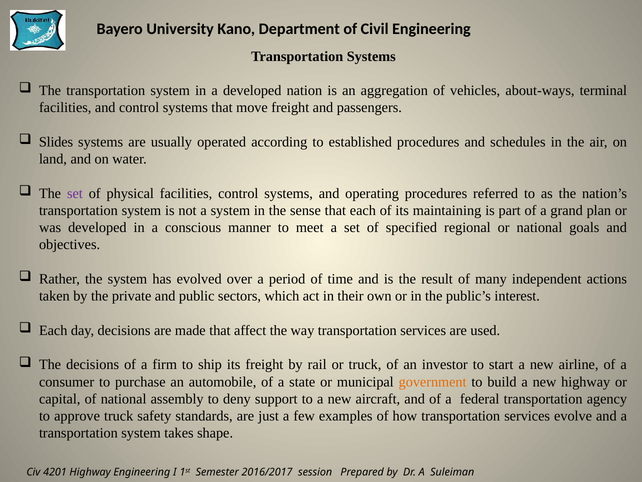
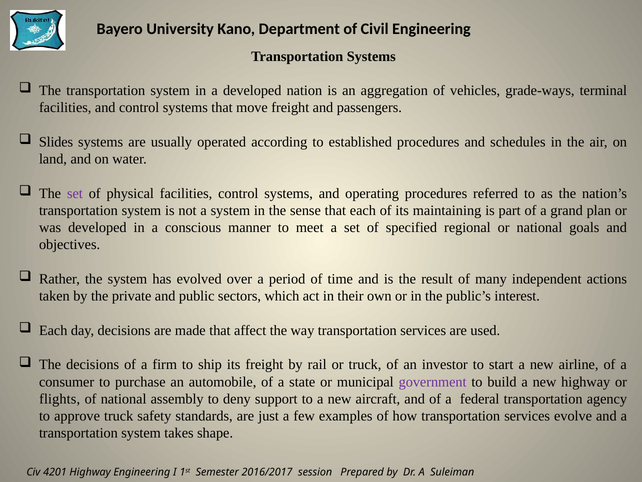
about-ways: about-ways -> grade-ways
government colour: orange -> purple
capital: capital -> flights
